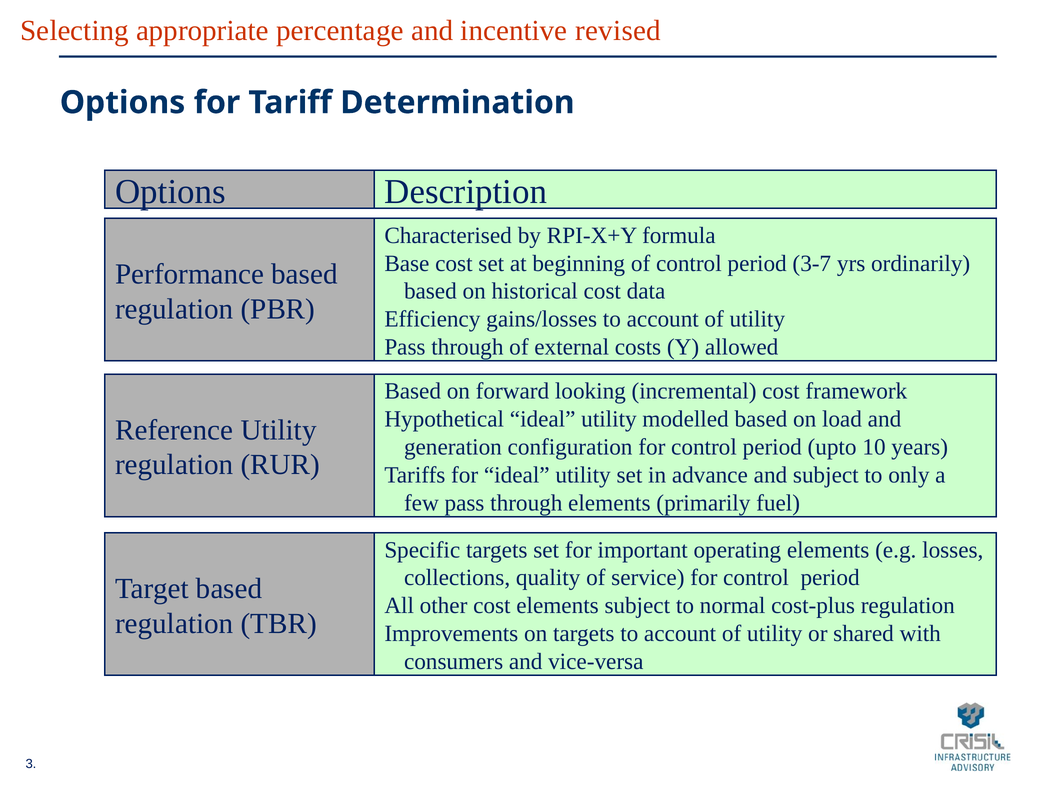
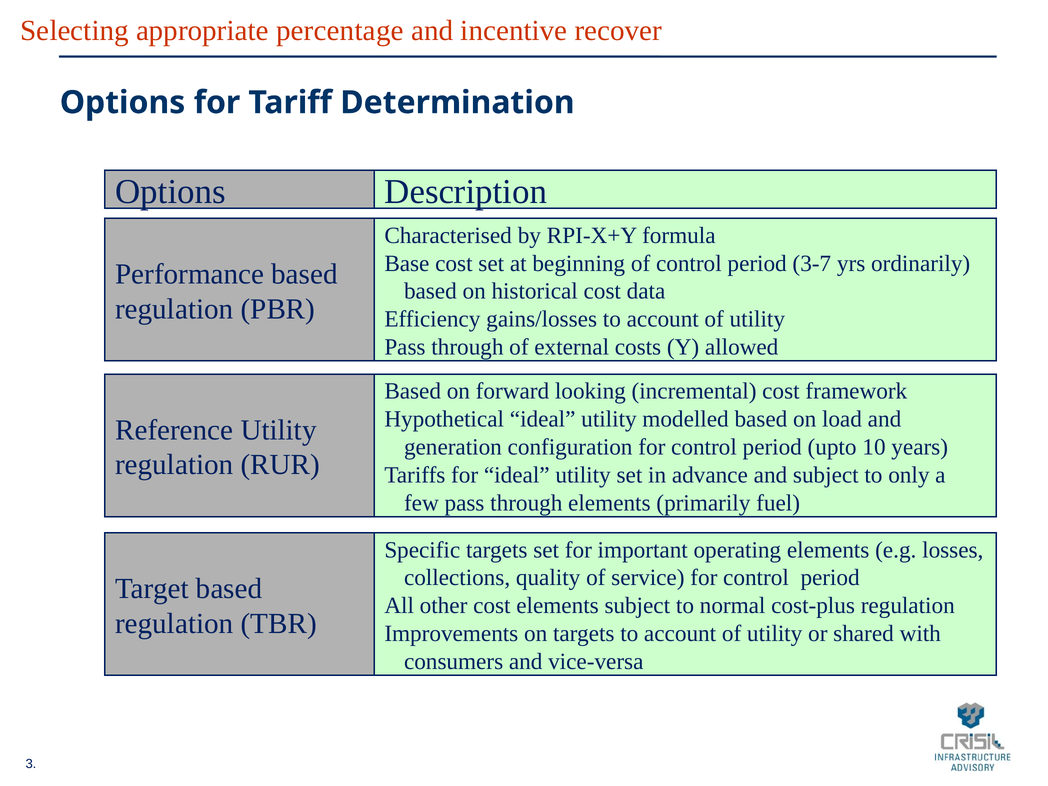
revised: revised -> recover
